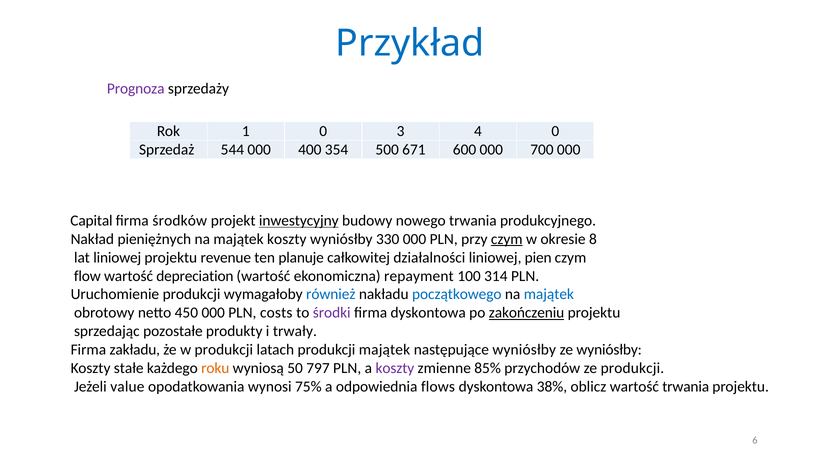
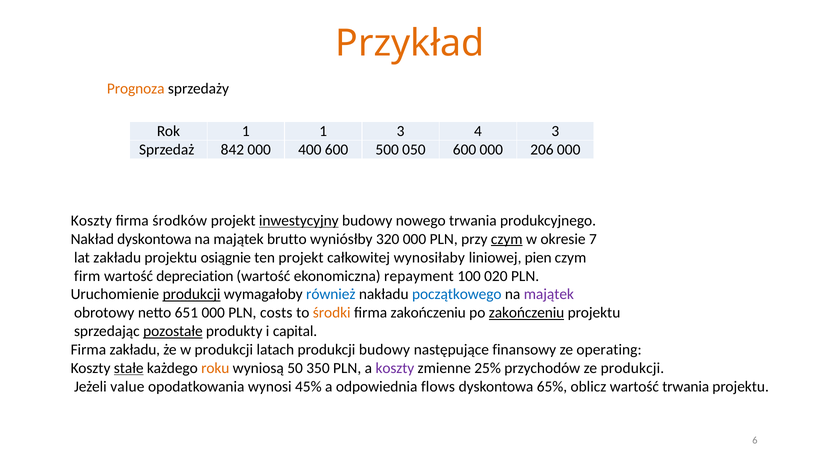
Przykład colour: blue -> orange
Prognoza colour: purple -> orange
1 0: 0 -> 1
4 0: 0 -> 3
544: 544 -> 842
400 354: 354 -> 600
671: 671 -> 050
700: 700 -> 206
Capital at (91, 221): Capital -> Koszty
Nakład pieniężnych: pieniężnych -> dyskontowa
majątek koszty: koszty -> brutto
330: 330 -> 320
8: 8 -> 7
lat liniowej: liniowej -> zakładu
revenue: revenue -> osiągnie
ten planuje: planuje -> projekt
działalności: działalności -> wynosiłaby
flow: flow -> firm
314: 314 -> 020
produkcji at (192, 295) underline: none -> present
majątek at (549, 295) colour: blue -> purple
450: 450 -> 651
środki colour: purple -> orange
firma dyskontowa: dyskontowa -> zakończeniu
pozostałe underline: none -> present
trwały: trwały -> capital
produkcji majątek: majątek -> budowy
następujące wyniósłby: wyniósłby -> finansowy
ze wyniósłby: wyniósłby -> operating
stałe underline: none -> present
797: 797 -> 350
85%: 85% -> 25%
75%: 75% -> 45%
38%: 38% -> 65%
